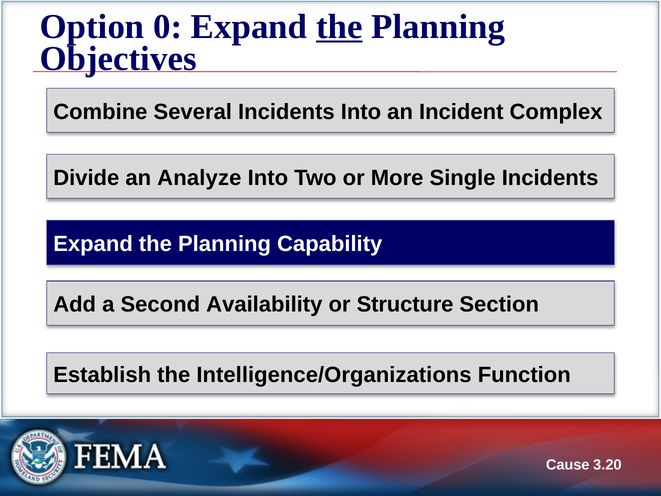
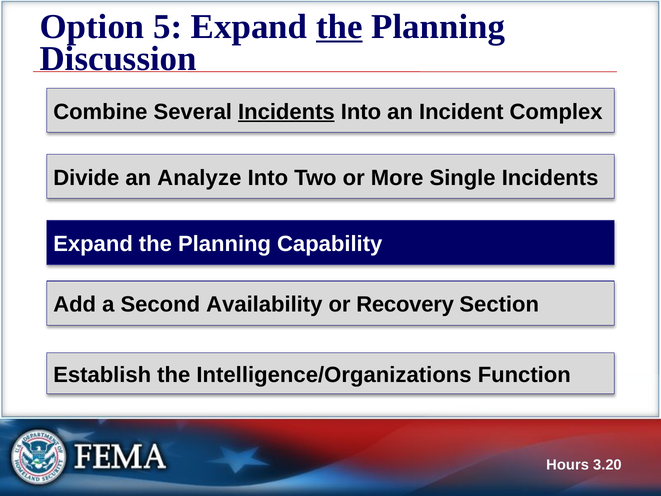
0: 0 -> 5
Objectives: Objectives -> Discussion
Incidents at (286, 112) underline: none -> present
Structure: Structure -> Recovery
Cause: Cause -> Hours
